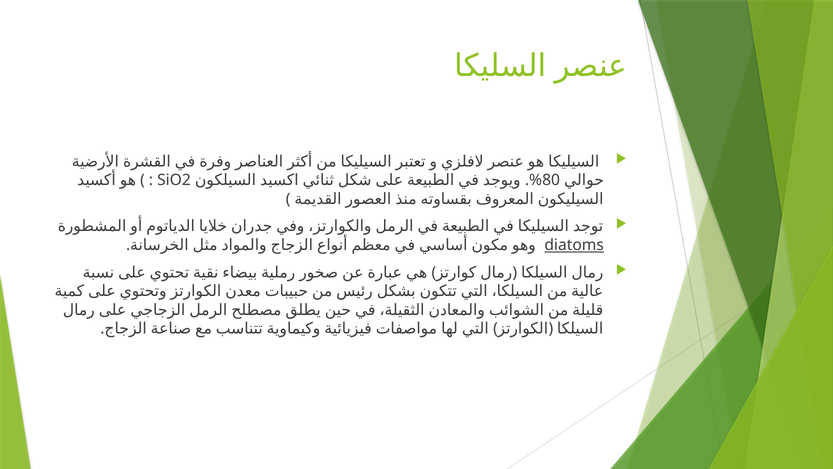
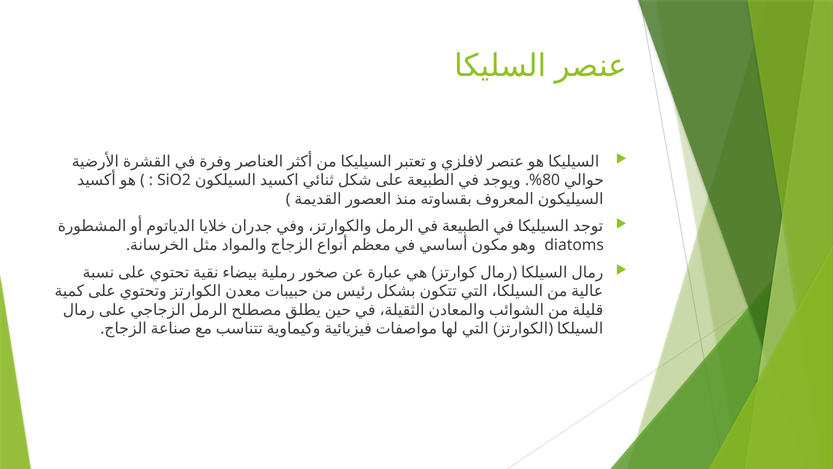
diatoms underline: present -> none
